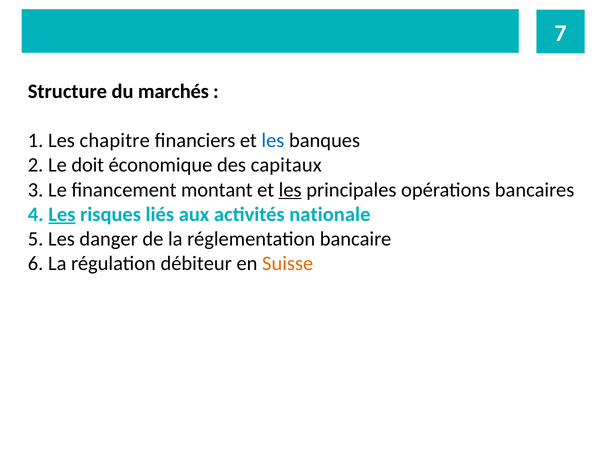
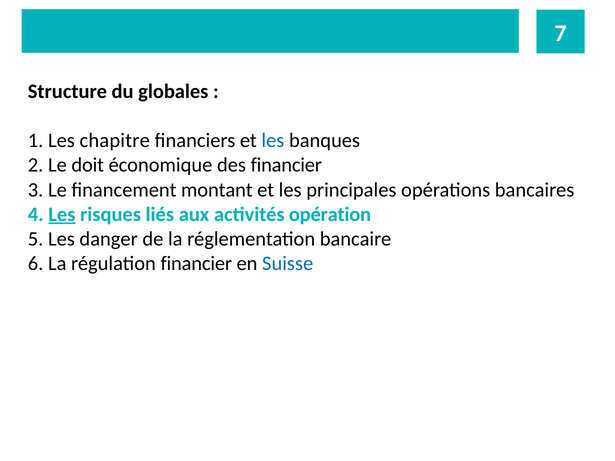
marchés: marchés -> globales
des capitaux: capitaux -> financier
les at (290, 190) underline: present -> none
nationale: nationale -> opération
régulation débiteur: débiteur -> financier
Suisse colour: orange -> blue
